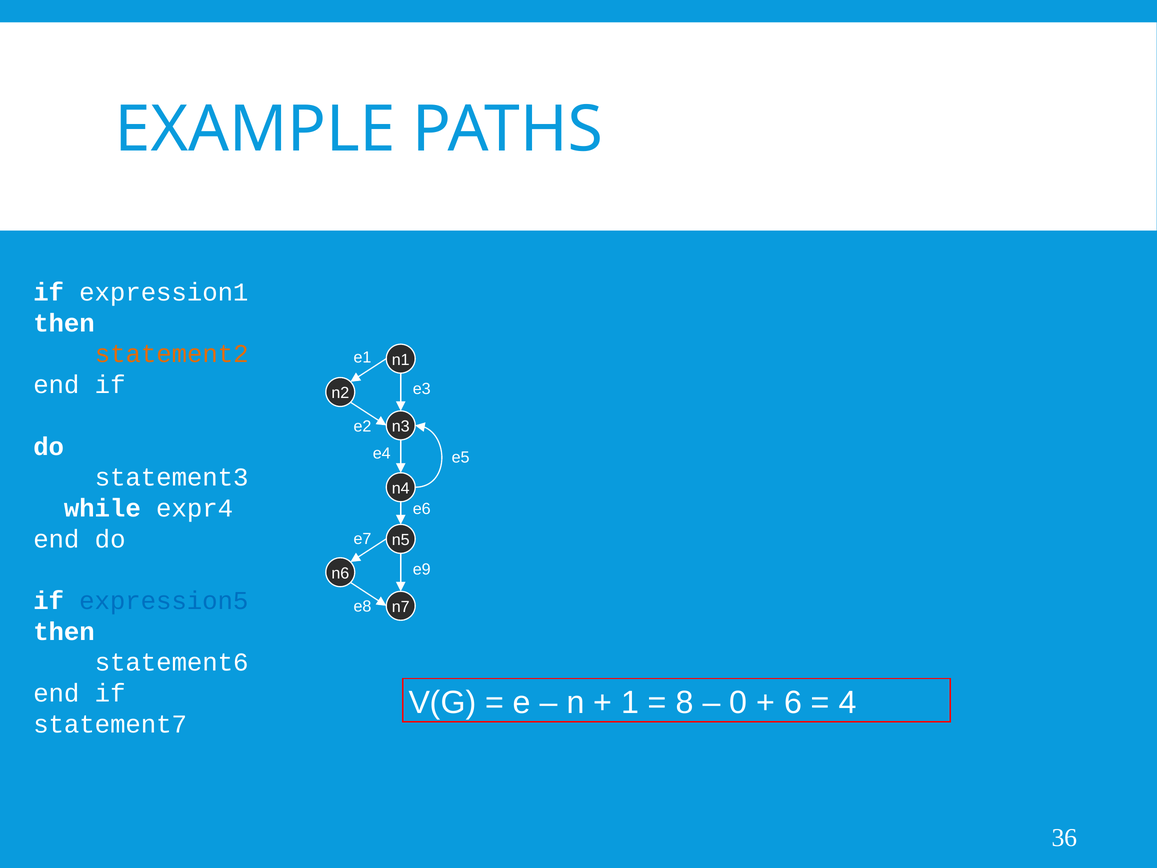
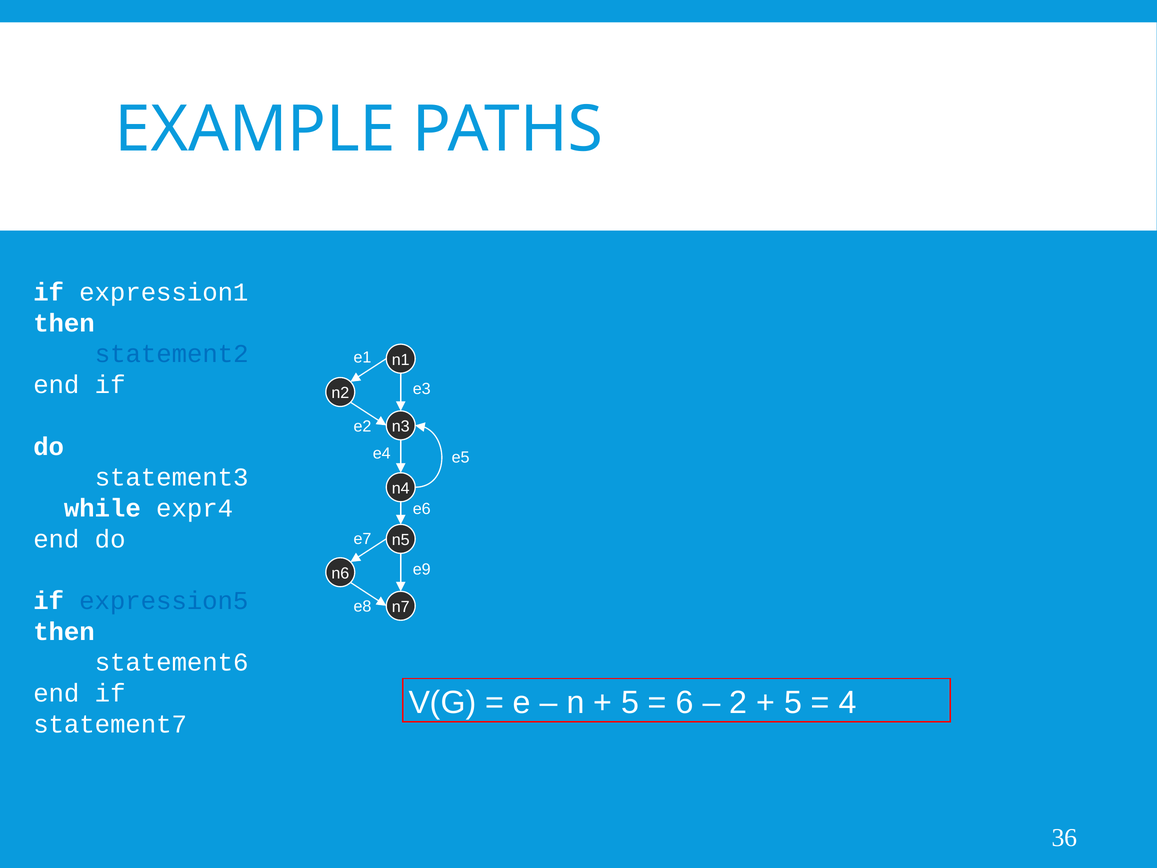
statement2 colour: orange -> blue
1 at (630, 702): 1 -> 5
8: 8 -> 6
0: 0 -> 2
6 at (793, 702): 6 -> 5
